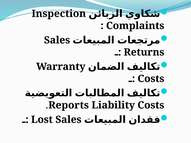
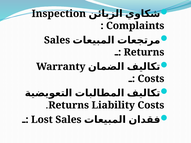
Reports at (69, 105): Reports -> Returns
